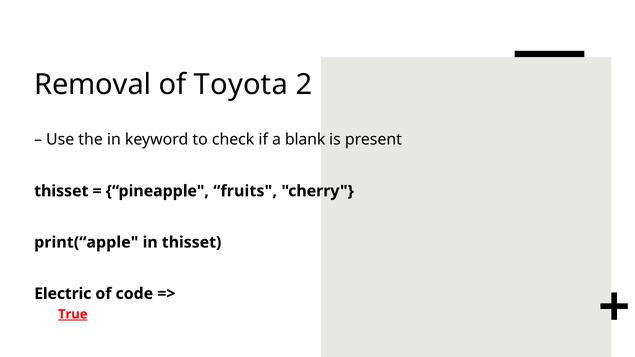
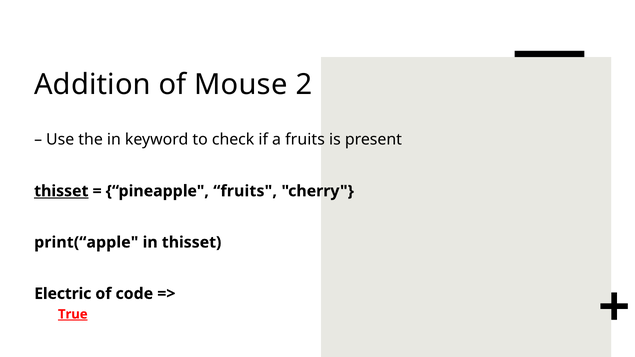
Removal: Removal -> Addition
Toyota: Toyota -> Mouse
a blank: blank -> fruits
thisset at (61, 191) underline: none -> present
